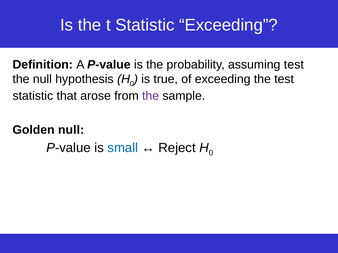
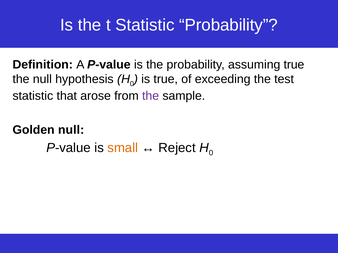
Statistic Exceeding: Exceeding -> Probability
assuming test: test -> true
small colour: blue -> orange
